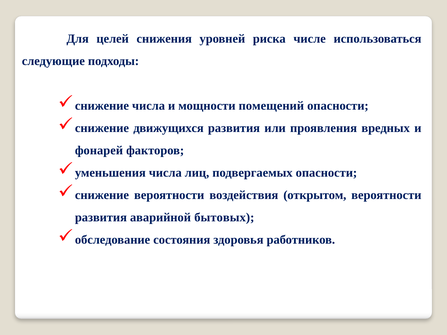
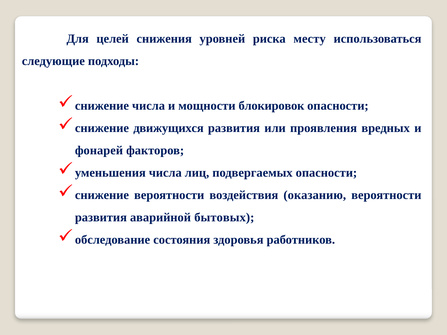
числе: числе -> месту
помещений: помещений -> блокировок
открытом: открытом -> оказанию
